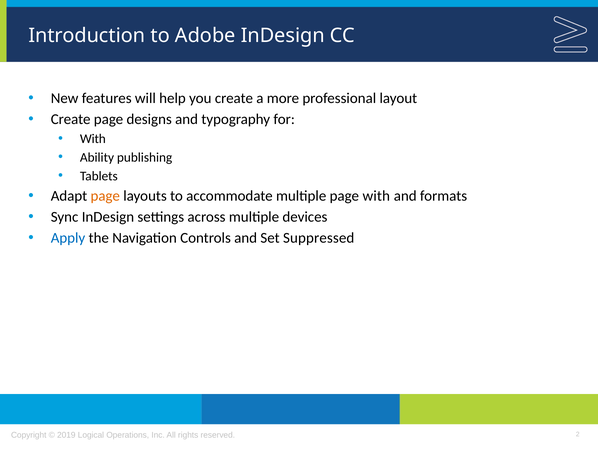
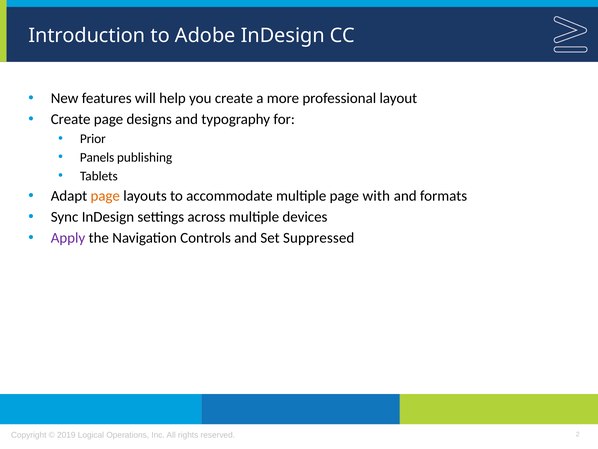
With at (93, 139): With -> Prior
Ability: Ability -> Panels
Apply colour: blue -> purple
